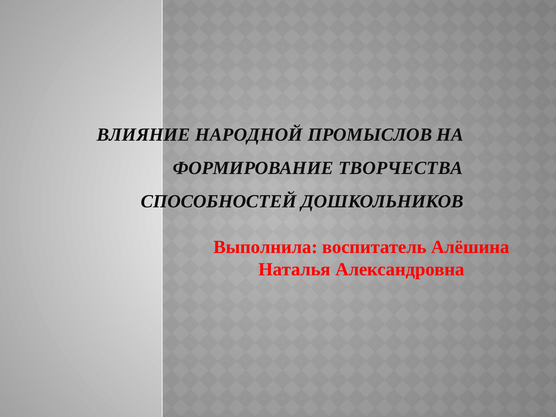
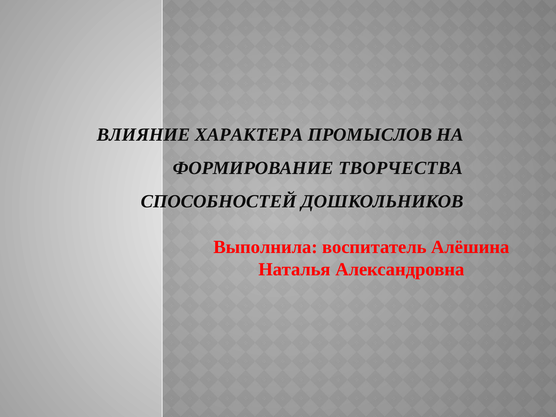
НАРОДНОЙ: НАРОДНОЙ -> ХАРАКТЕРА
